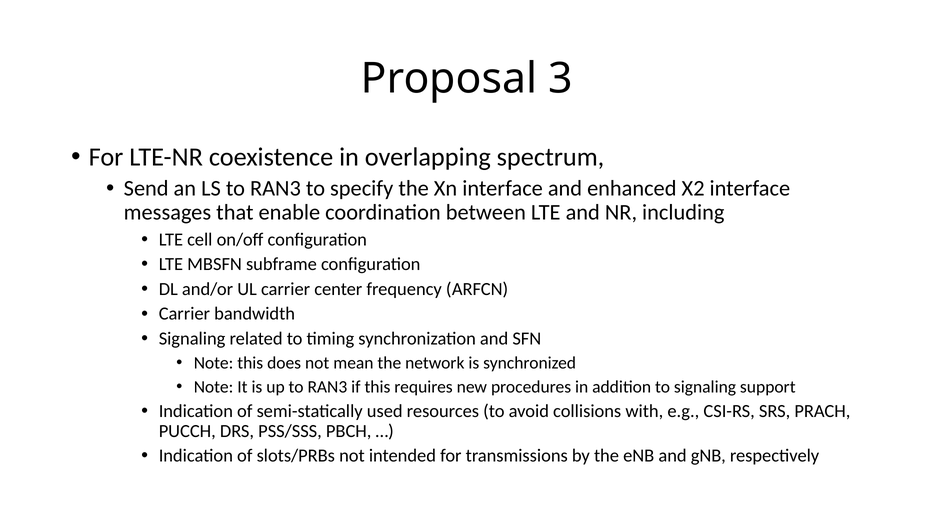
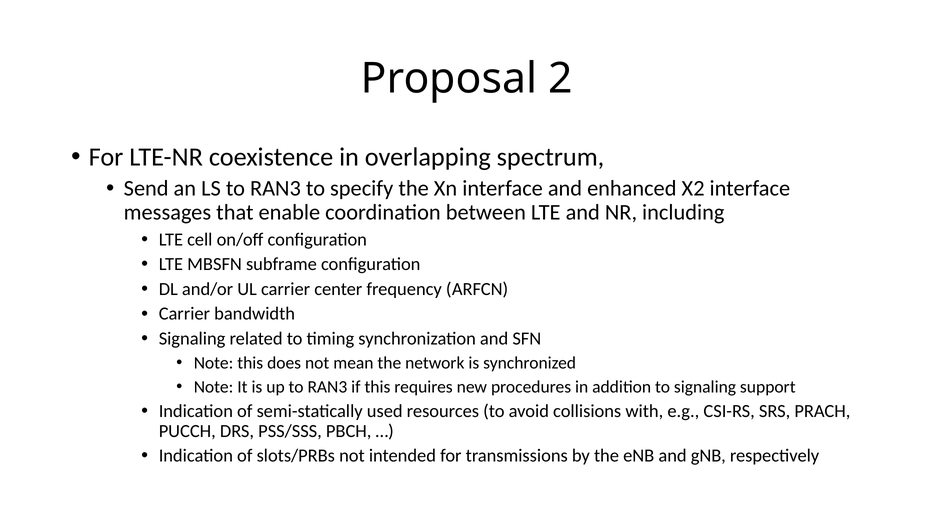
3: 3 -> 2
